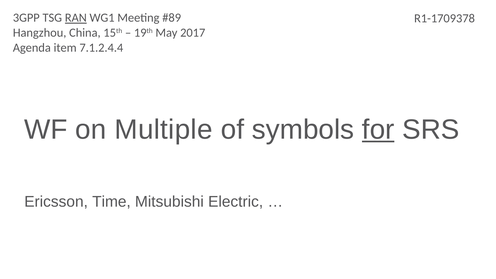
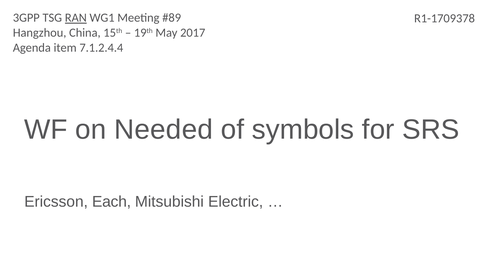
Multiple: Multiple -> Needed
for underline: present -> none
Time: Time -> Each
